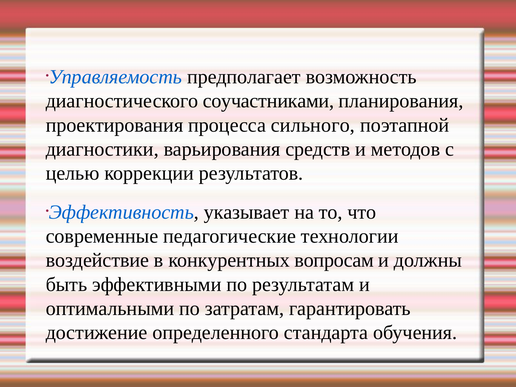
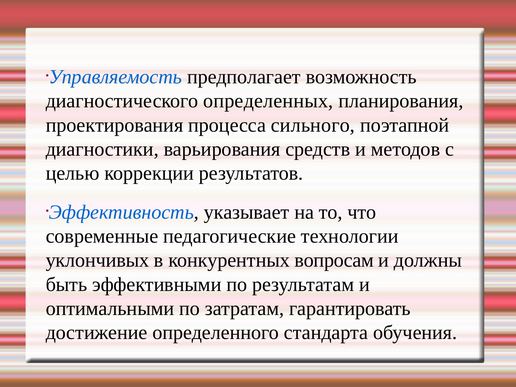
соучастниками: соучастниками -> определенных
воздействие: воздействие -> уклончивых
